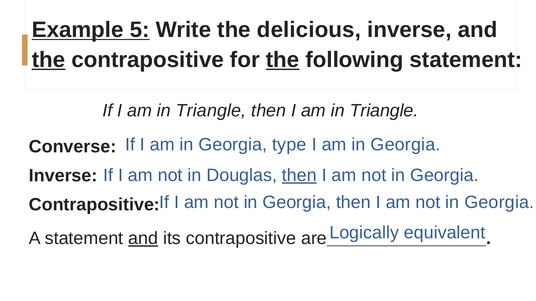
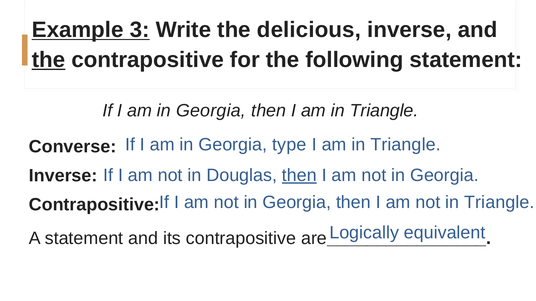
5: 5 -> 3
the at (283, 60) underline: present -> none
Triangle at (211, 111): Triangle -> Georgia
Georgia at (406, 145): Georgia -> Triangle
Georgia at (499, 203): Georgia -> Triangle
and at (143, 239) underline: present -> none
